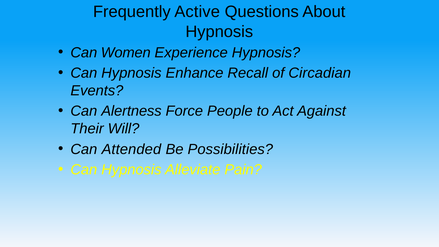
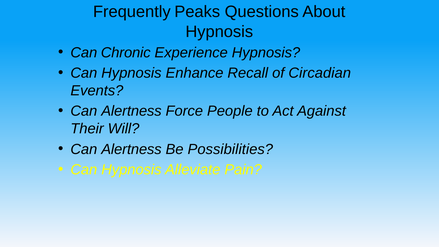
Active: Active -> Peaks
Women: Women -> Chronic
Attended at (131, 149): Attended -> Alertness
